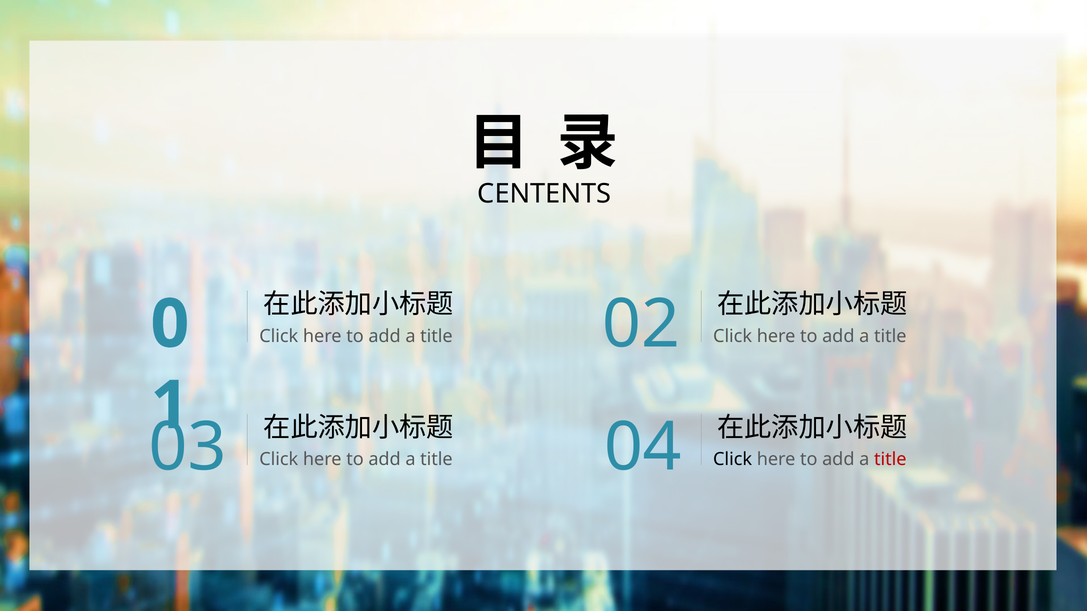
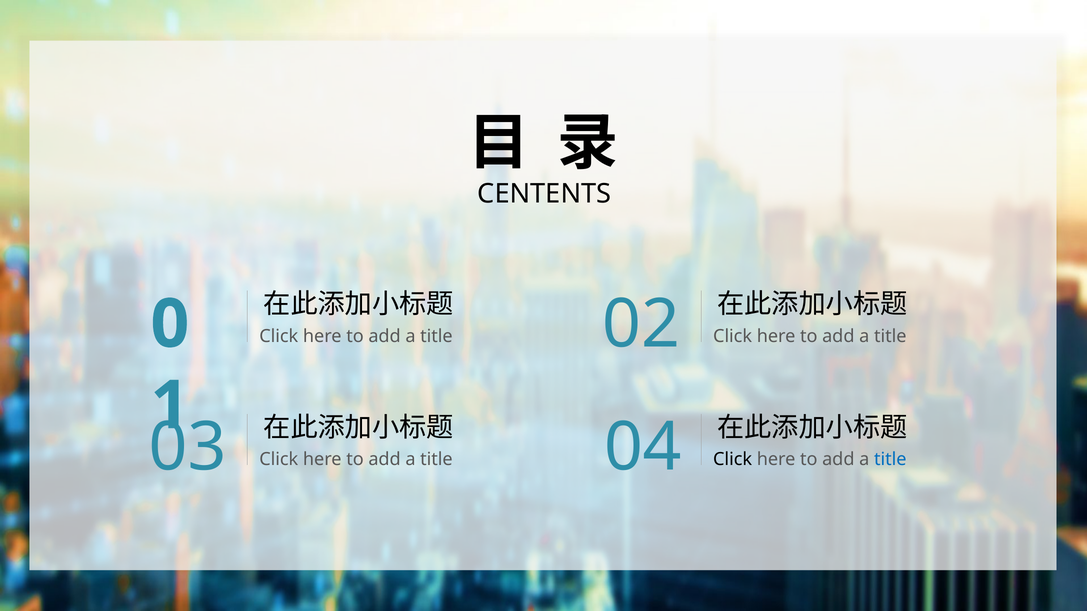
title at (890, 460) colour: red -> blue
